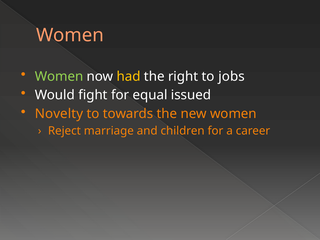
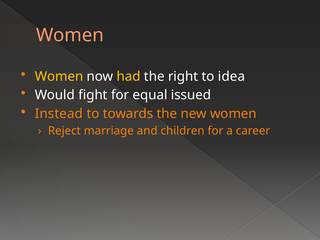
Women at (59, 76) colour: light green -> yellow
jobs: jobs -> idea
Novelty: Novelty -> Instead
